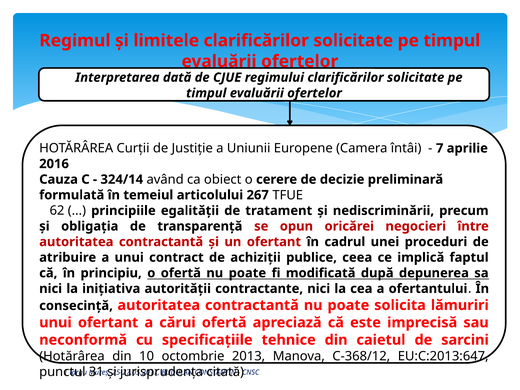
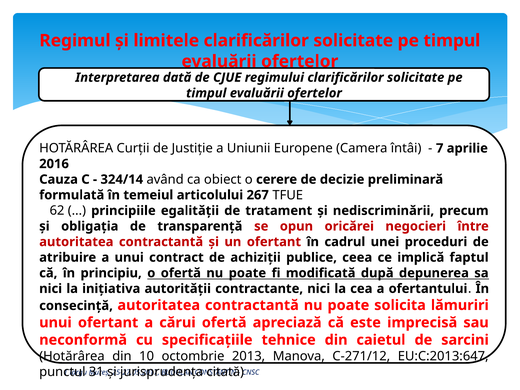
C‑368/12: C‑368/12 -> C‑271/12
